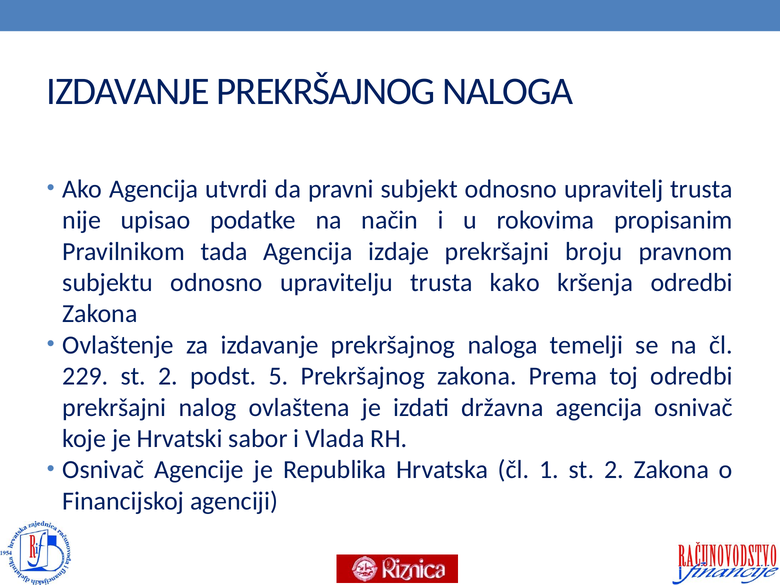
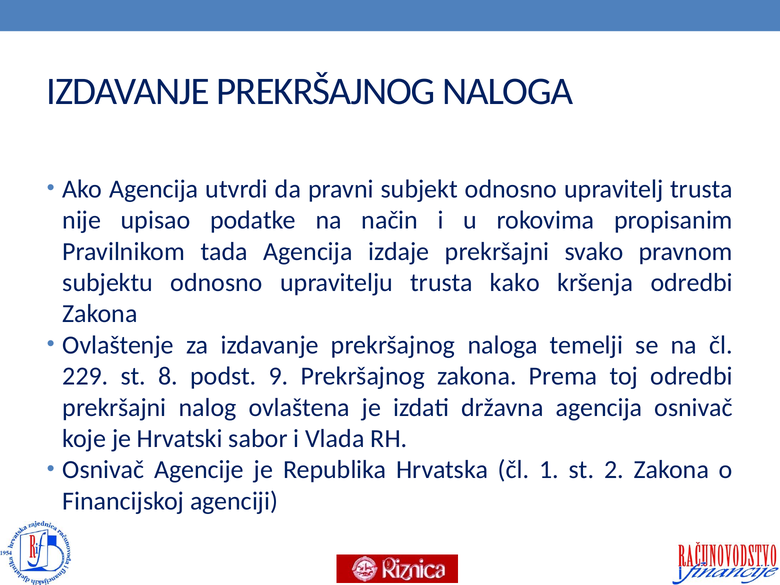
broju: broju -> svako
229 st 2: 2 -> 8
5: 5 -> 9
